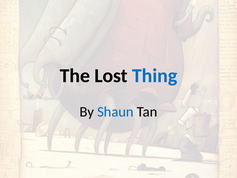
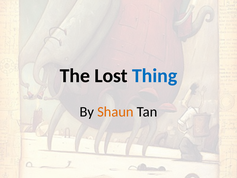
Shaun colour: blue -> orange
